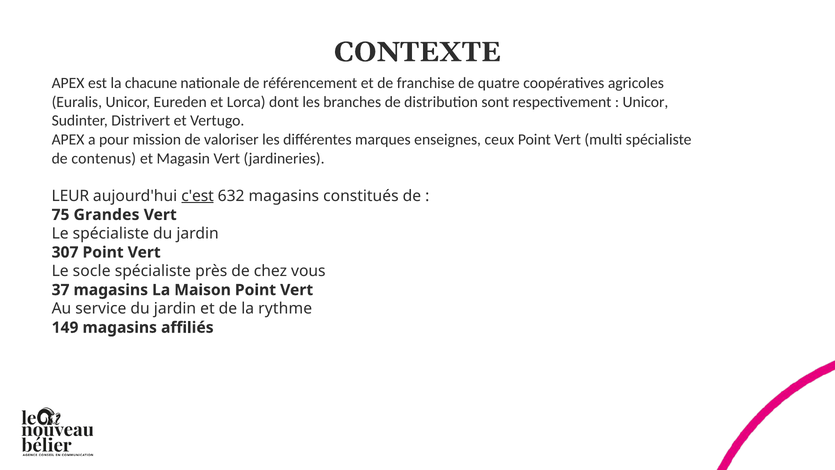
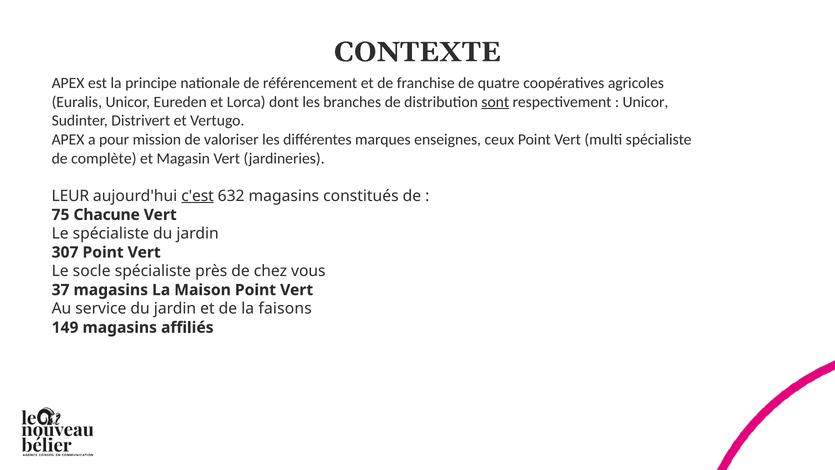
chacune: chacune -> principe
sont underline: none -> present
contenus: contenus -> complète
Grandes: Grandes -> Chacune
rythme: rythme -> faisons
